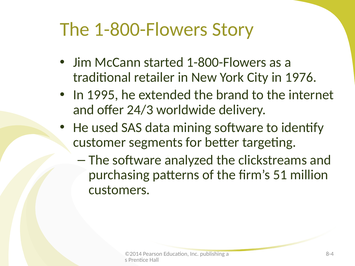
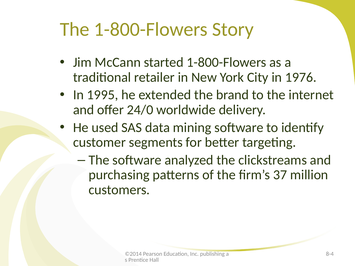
24/3: 24/3 -> 24/0
51: 51 -> 37
